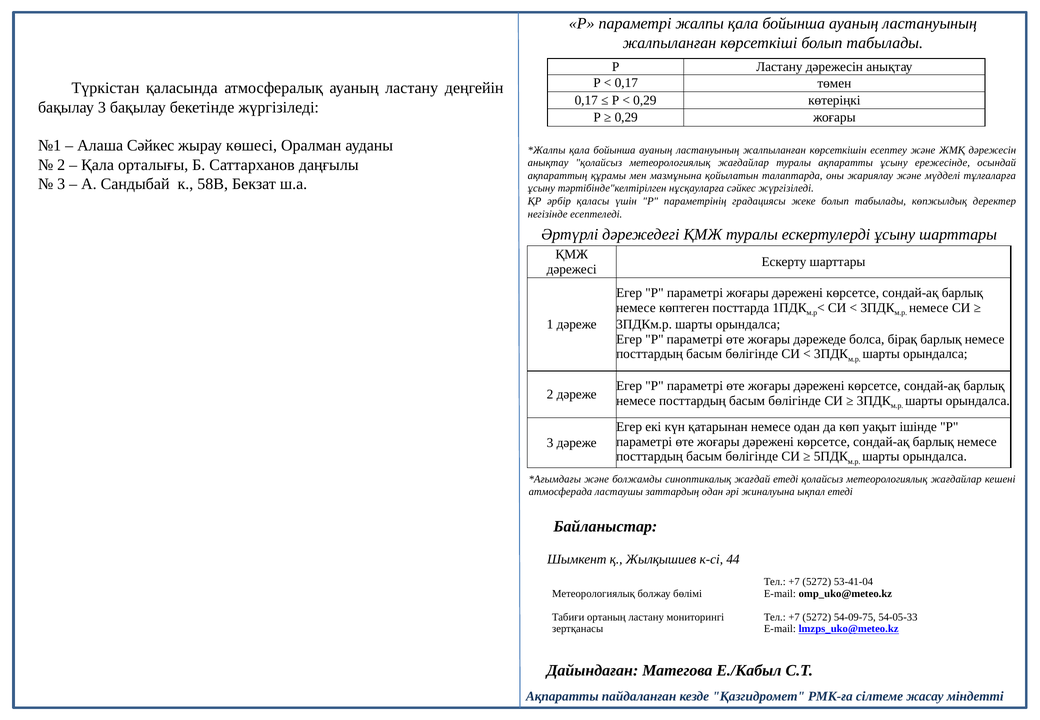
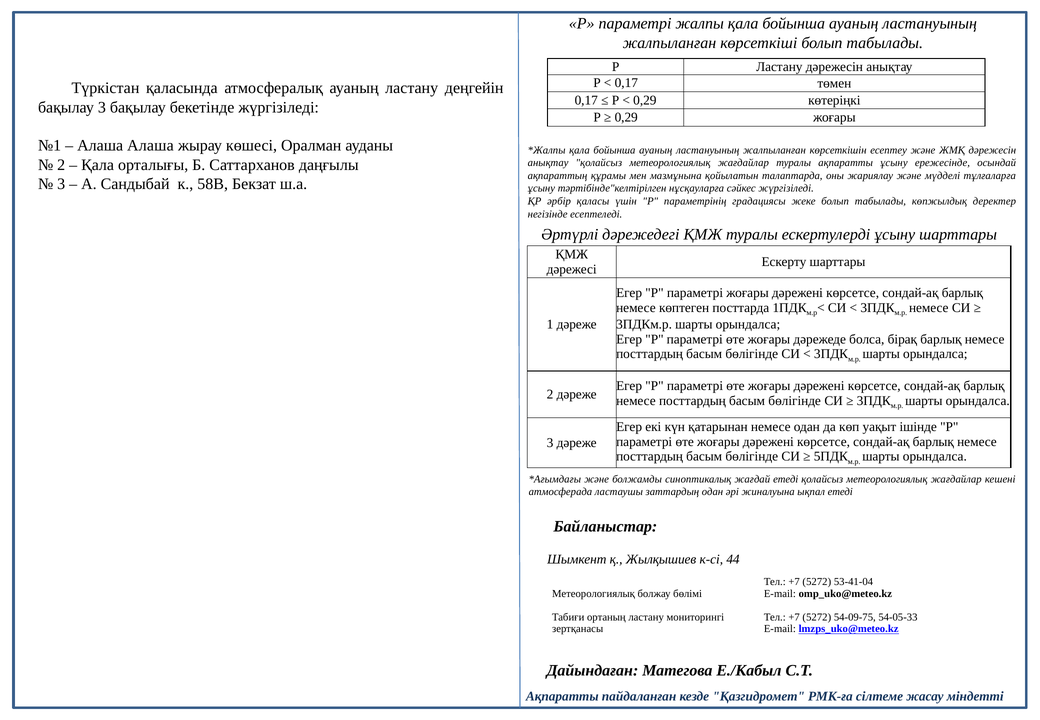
Алаша Сәйкес: Сәйкес -> Алаша
